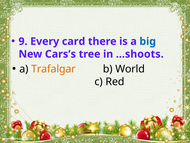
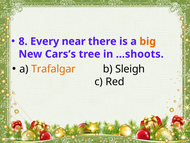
9: 9 -> 8
card: card -> near
big colour: blue -> orange
World: World -> Sleigh
